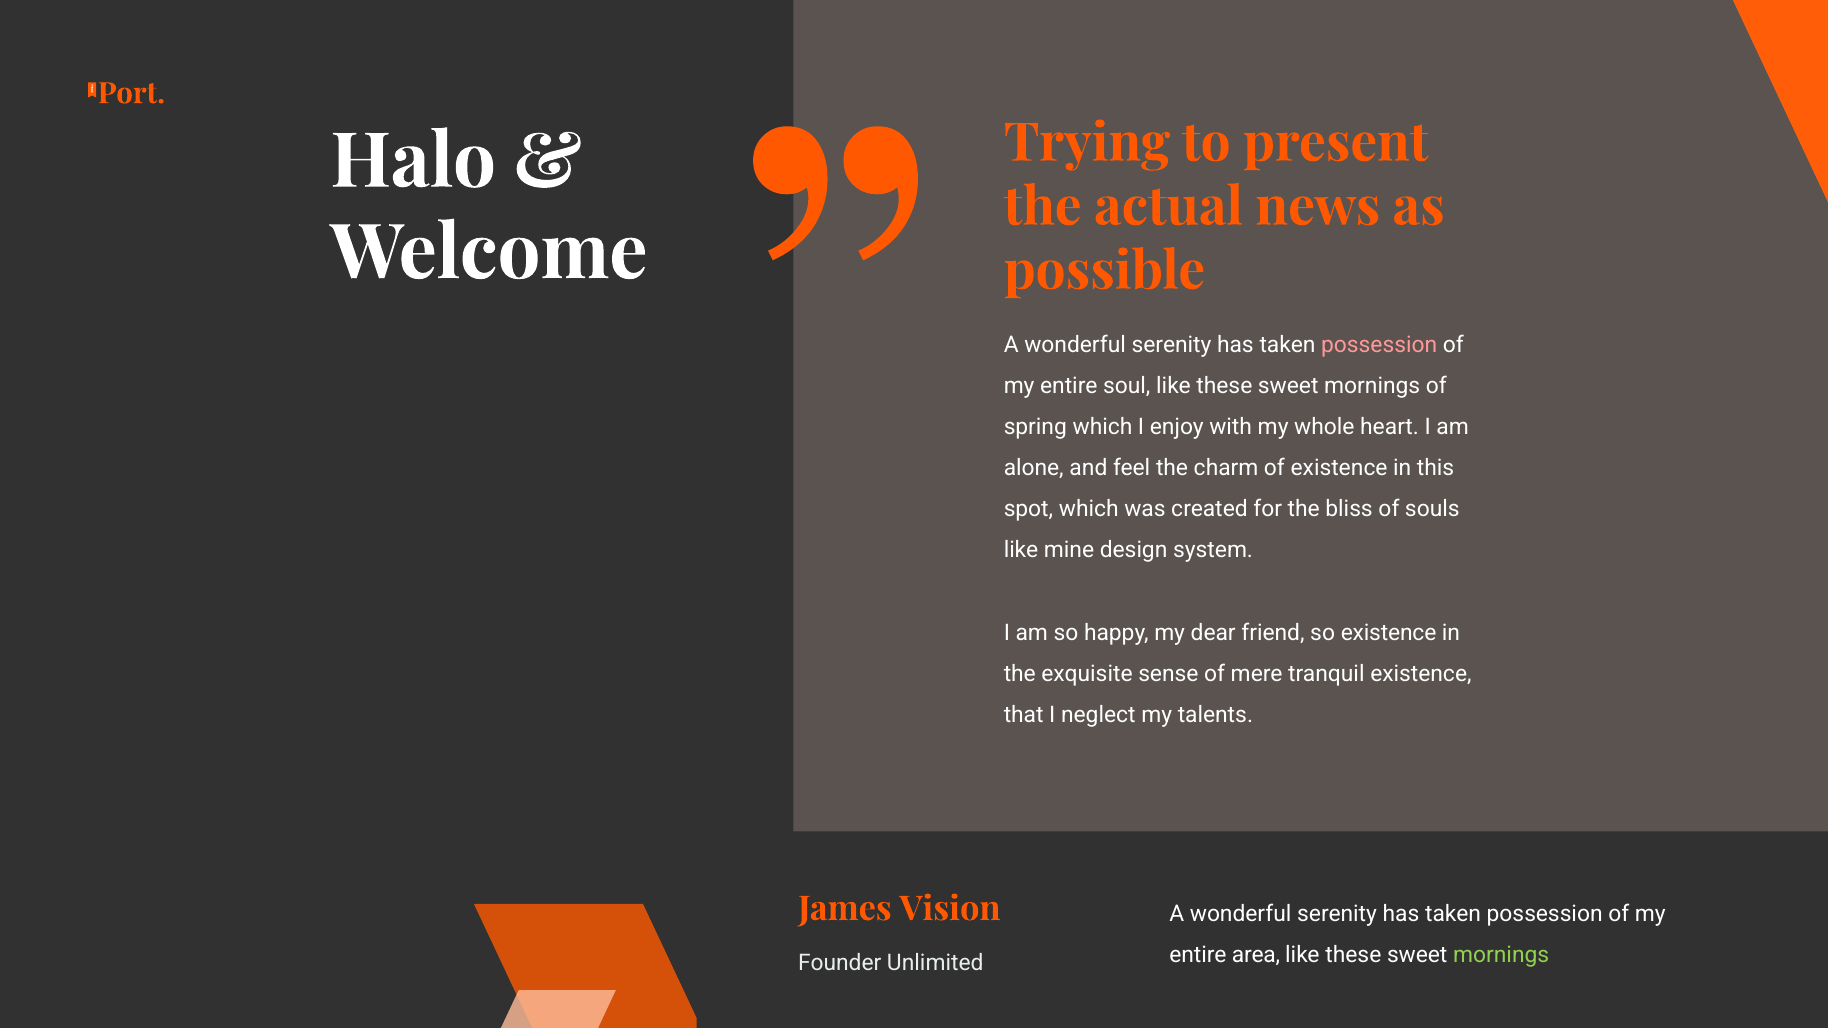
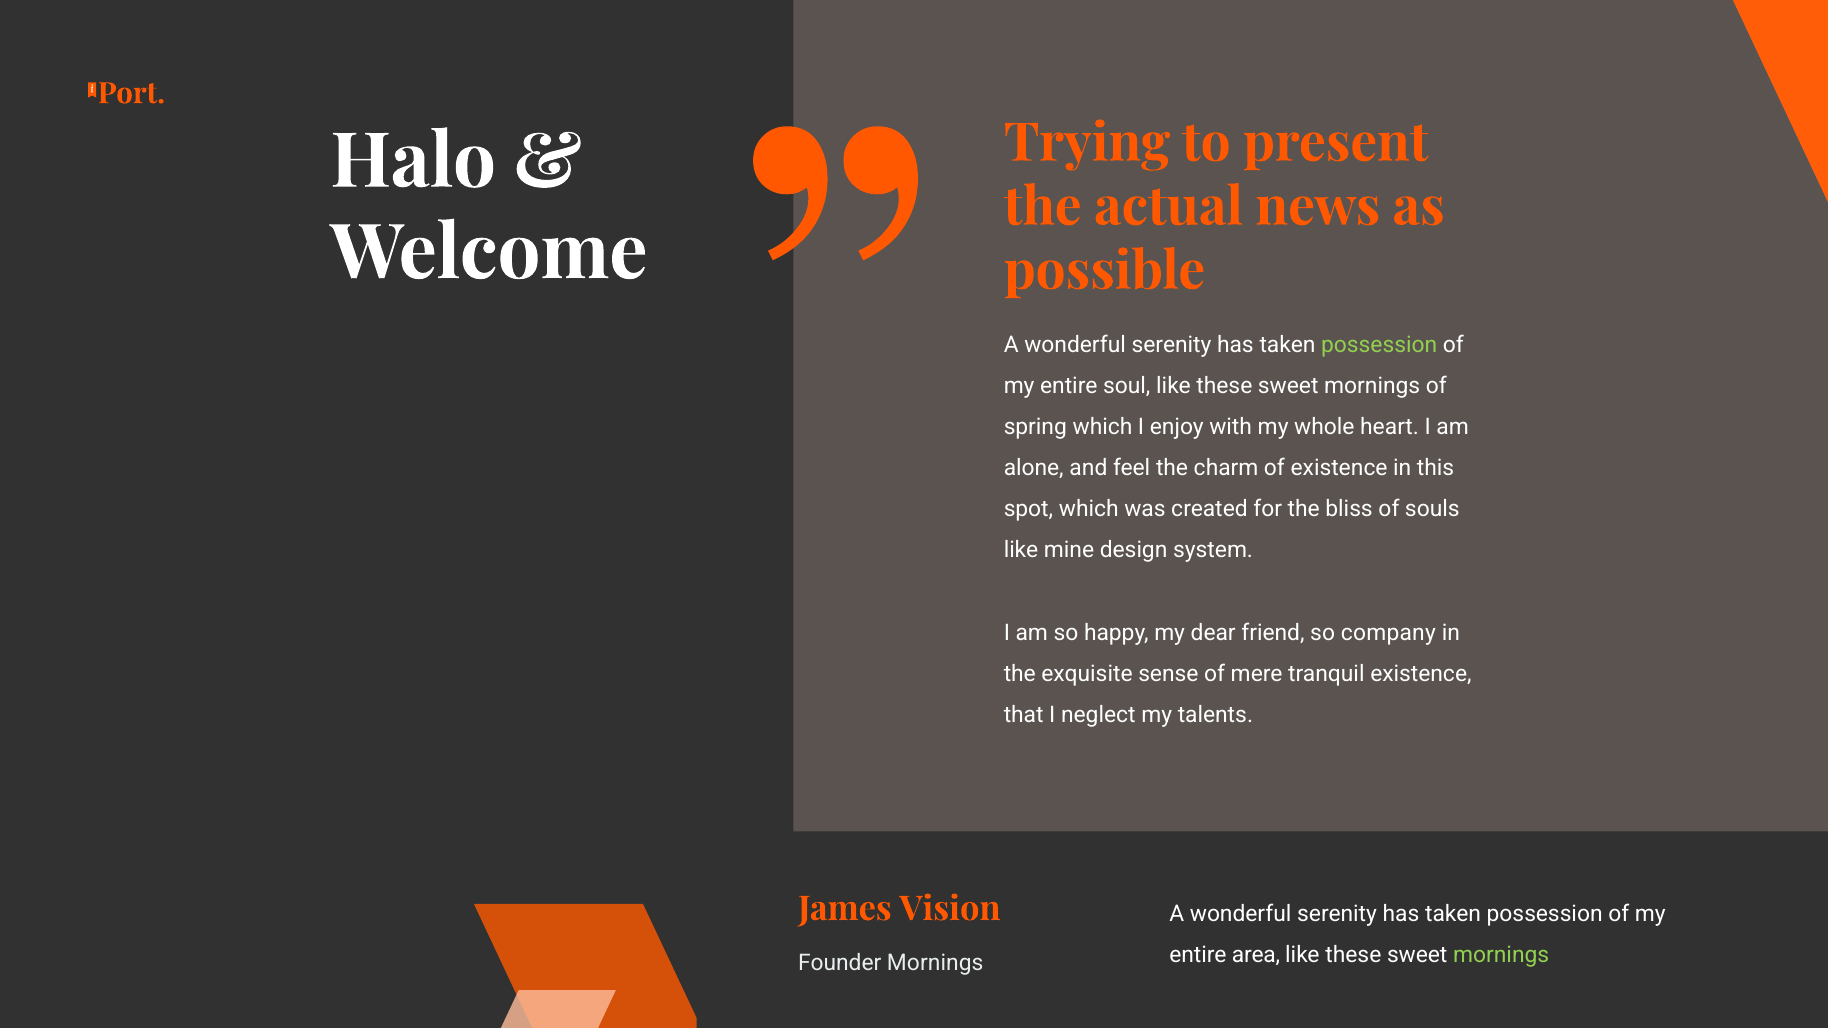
possession at (1379, 345) colour: pink -> light green
so existence: existence -> company
Founder Unlimited: Unlimited -> Mornings
